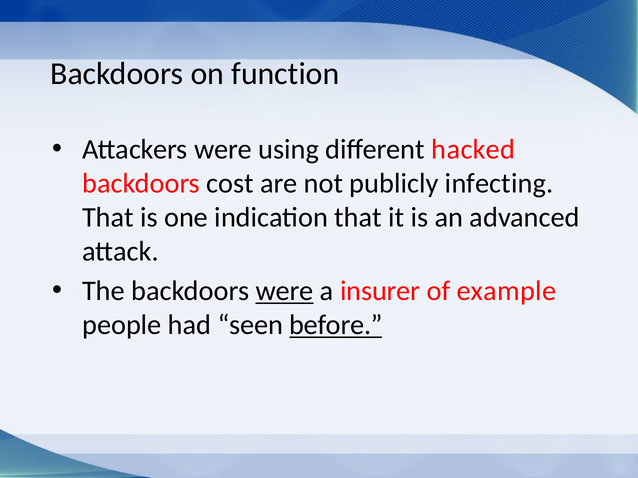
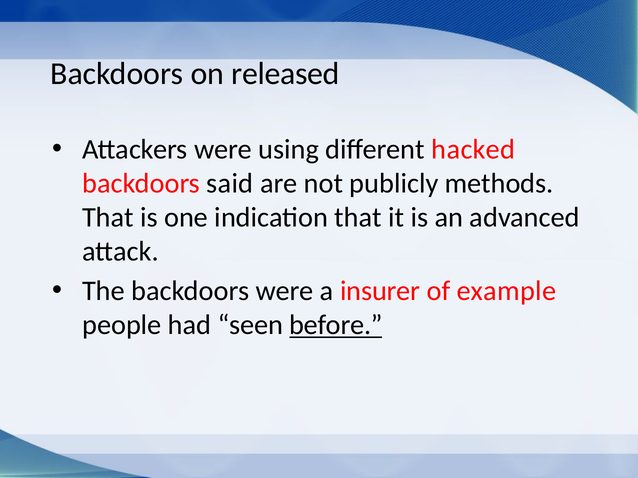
function: function -> released
cost: cost -> said
infecting: infecting -> methods
were at (285, 291) underline: present -> none
